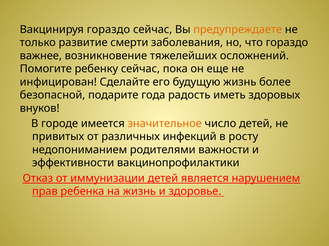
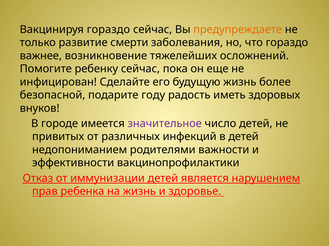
года: года -> году
значительное colour: orange -> purple
в росту: росту -> детей
